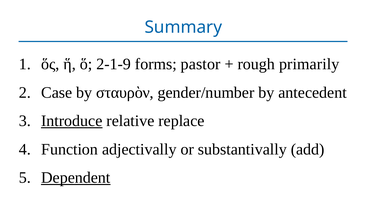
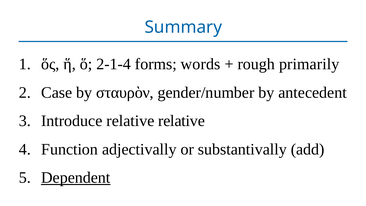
2-1-9: 2-1-9 -> 2-1-4
pastor: pastor -> words
Introduce underline: present -> none
relative replace: replace -> relative
